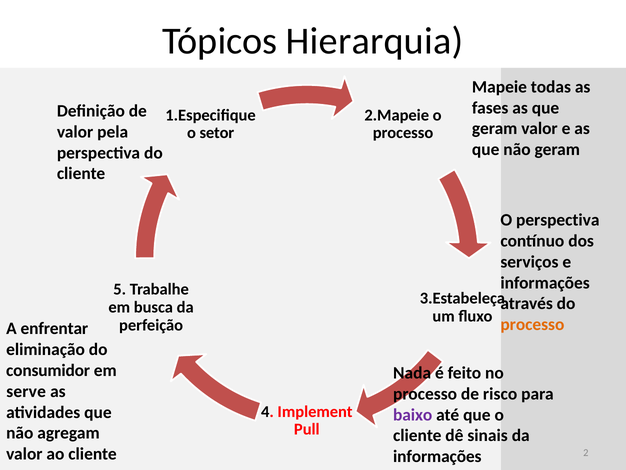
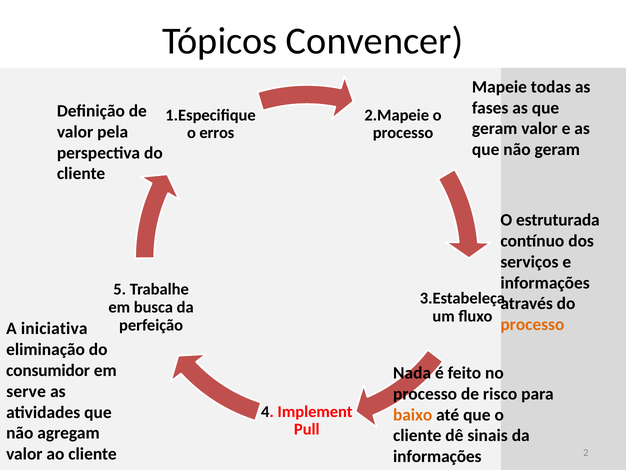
Hierarquia: Hierarquia -> Convencer
setor: setor -> erros
O perspectiva: perspectiva -> estruturada
enfrentar: enfrentar -> iniciativa
baixo colour: purple -> orange
